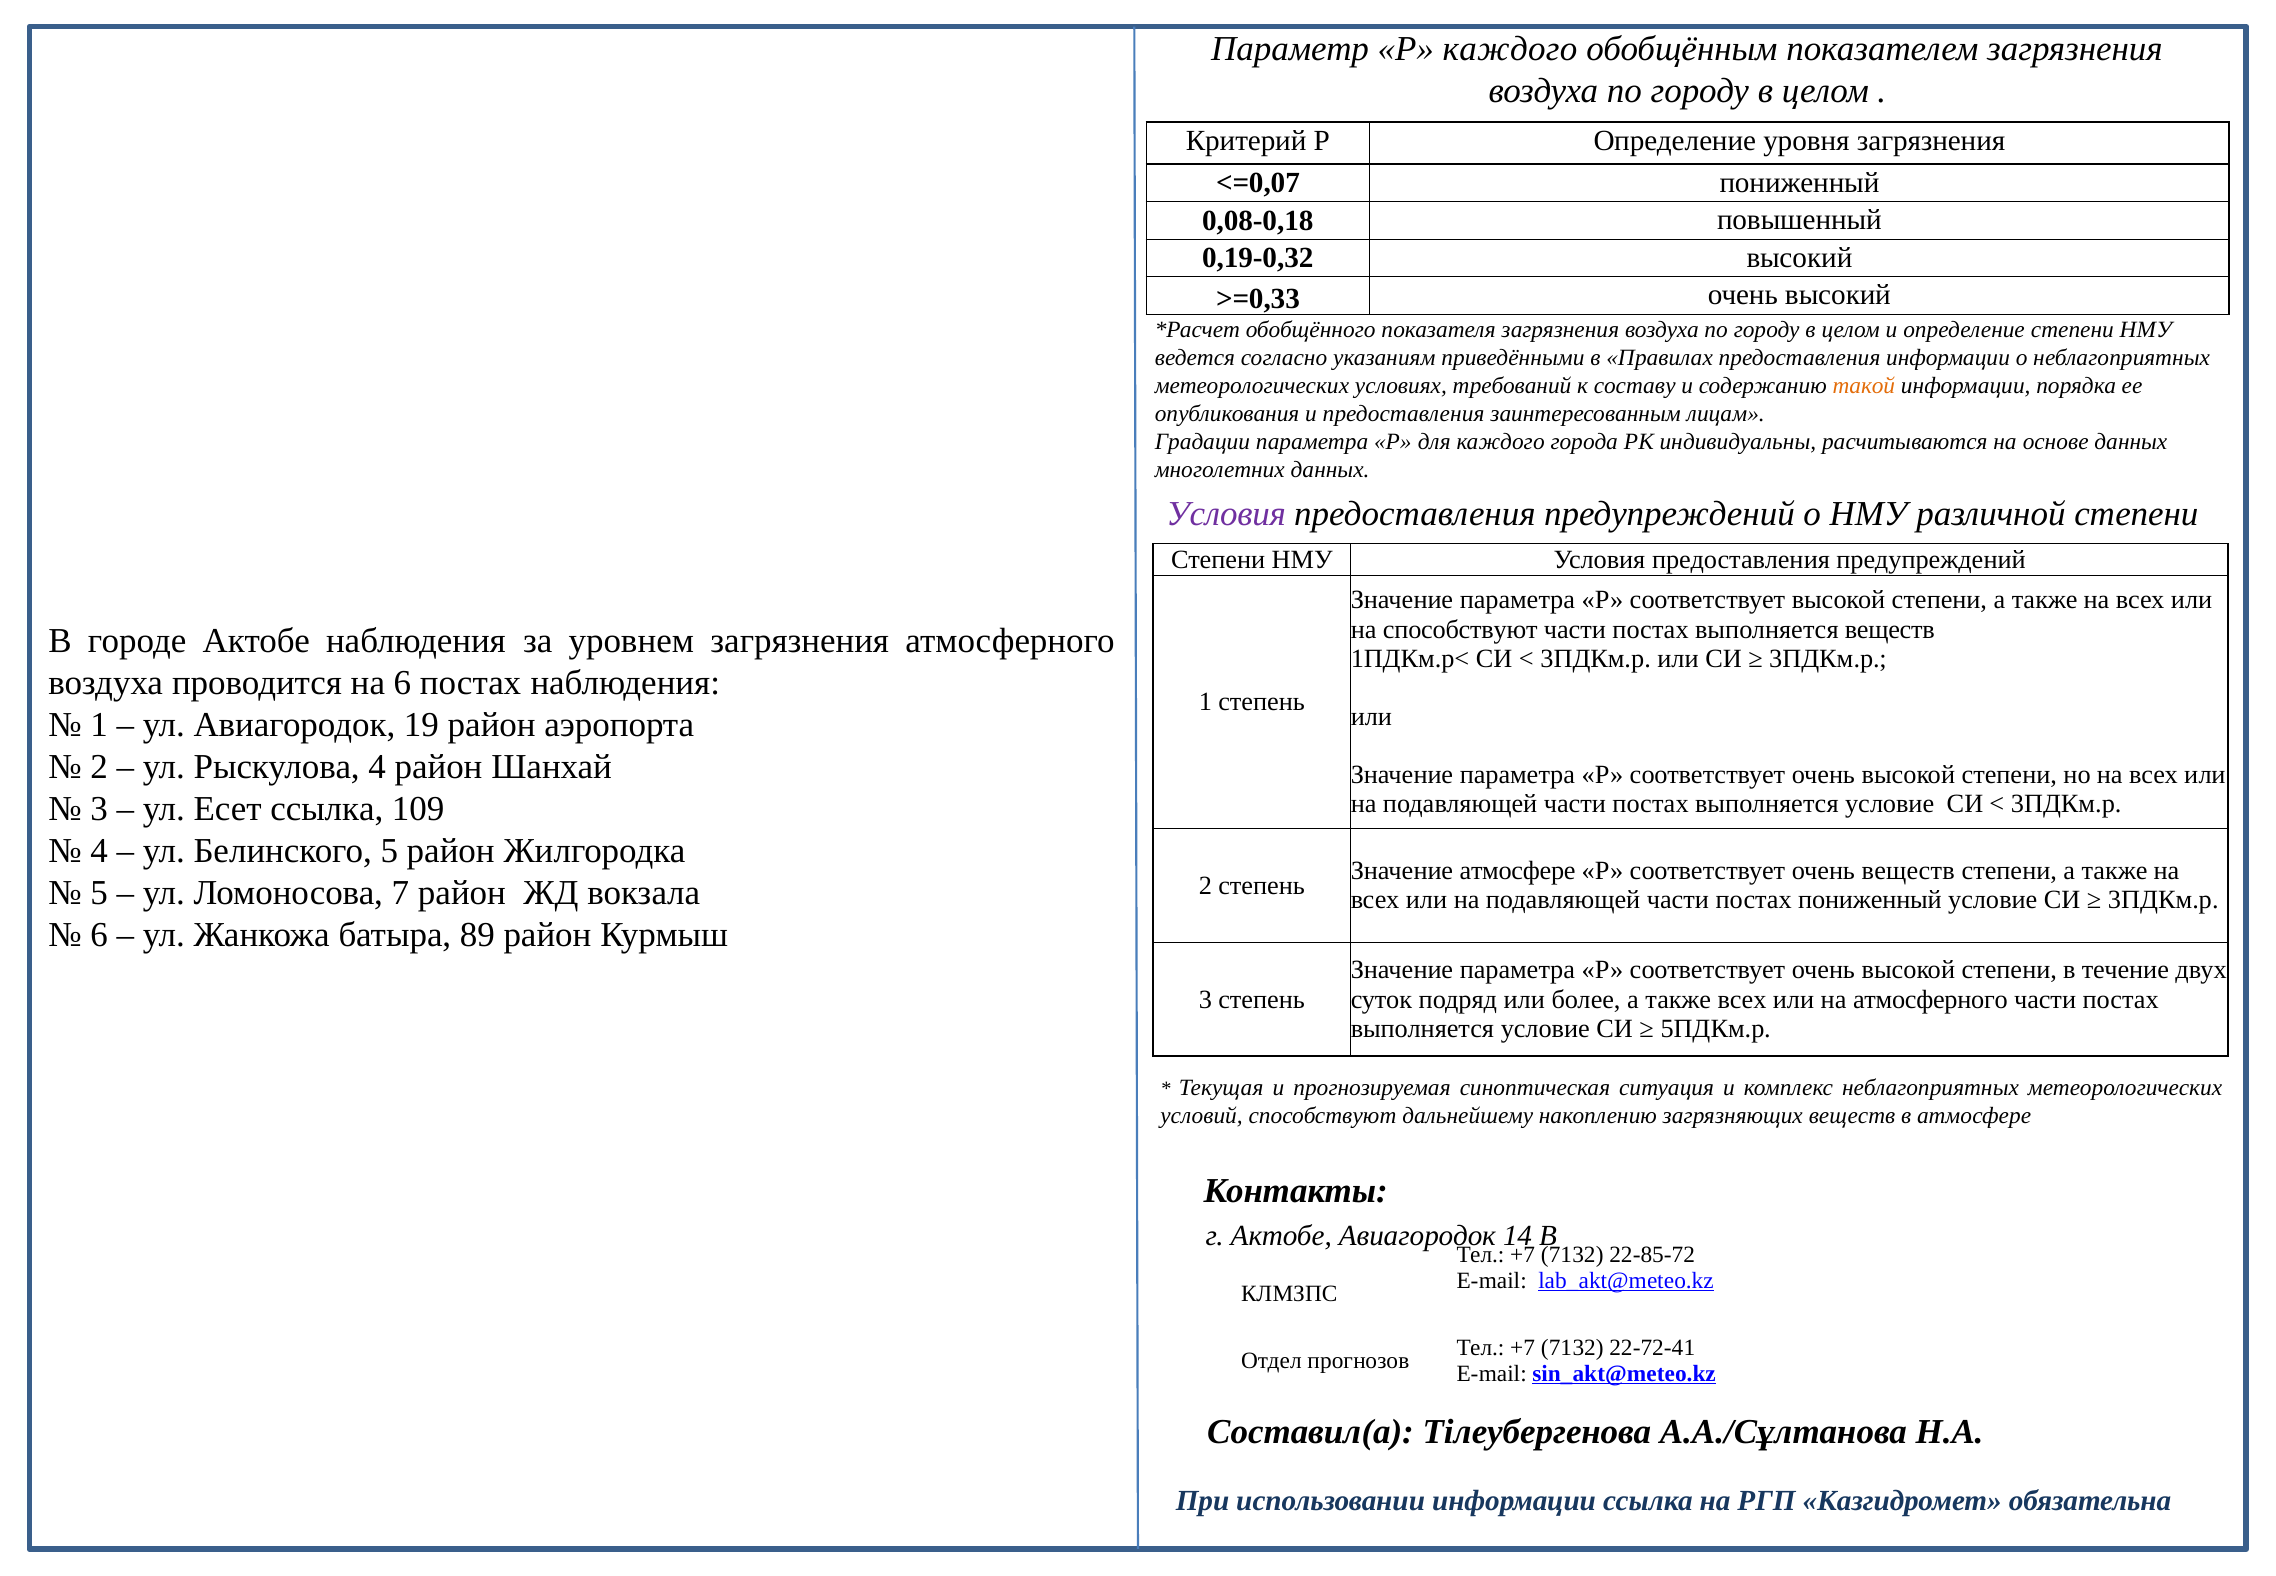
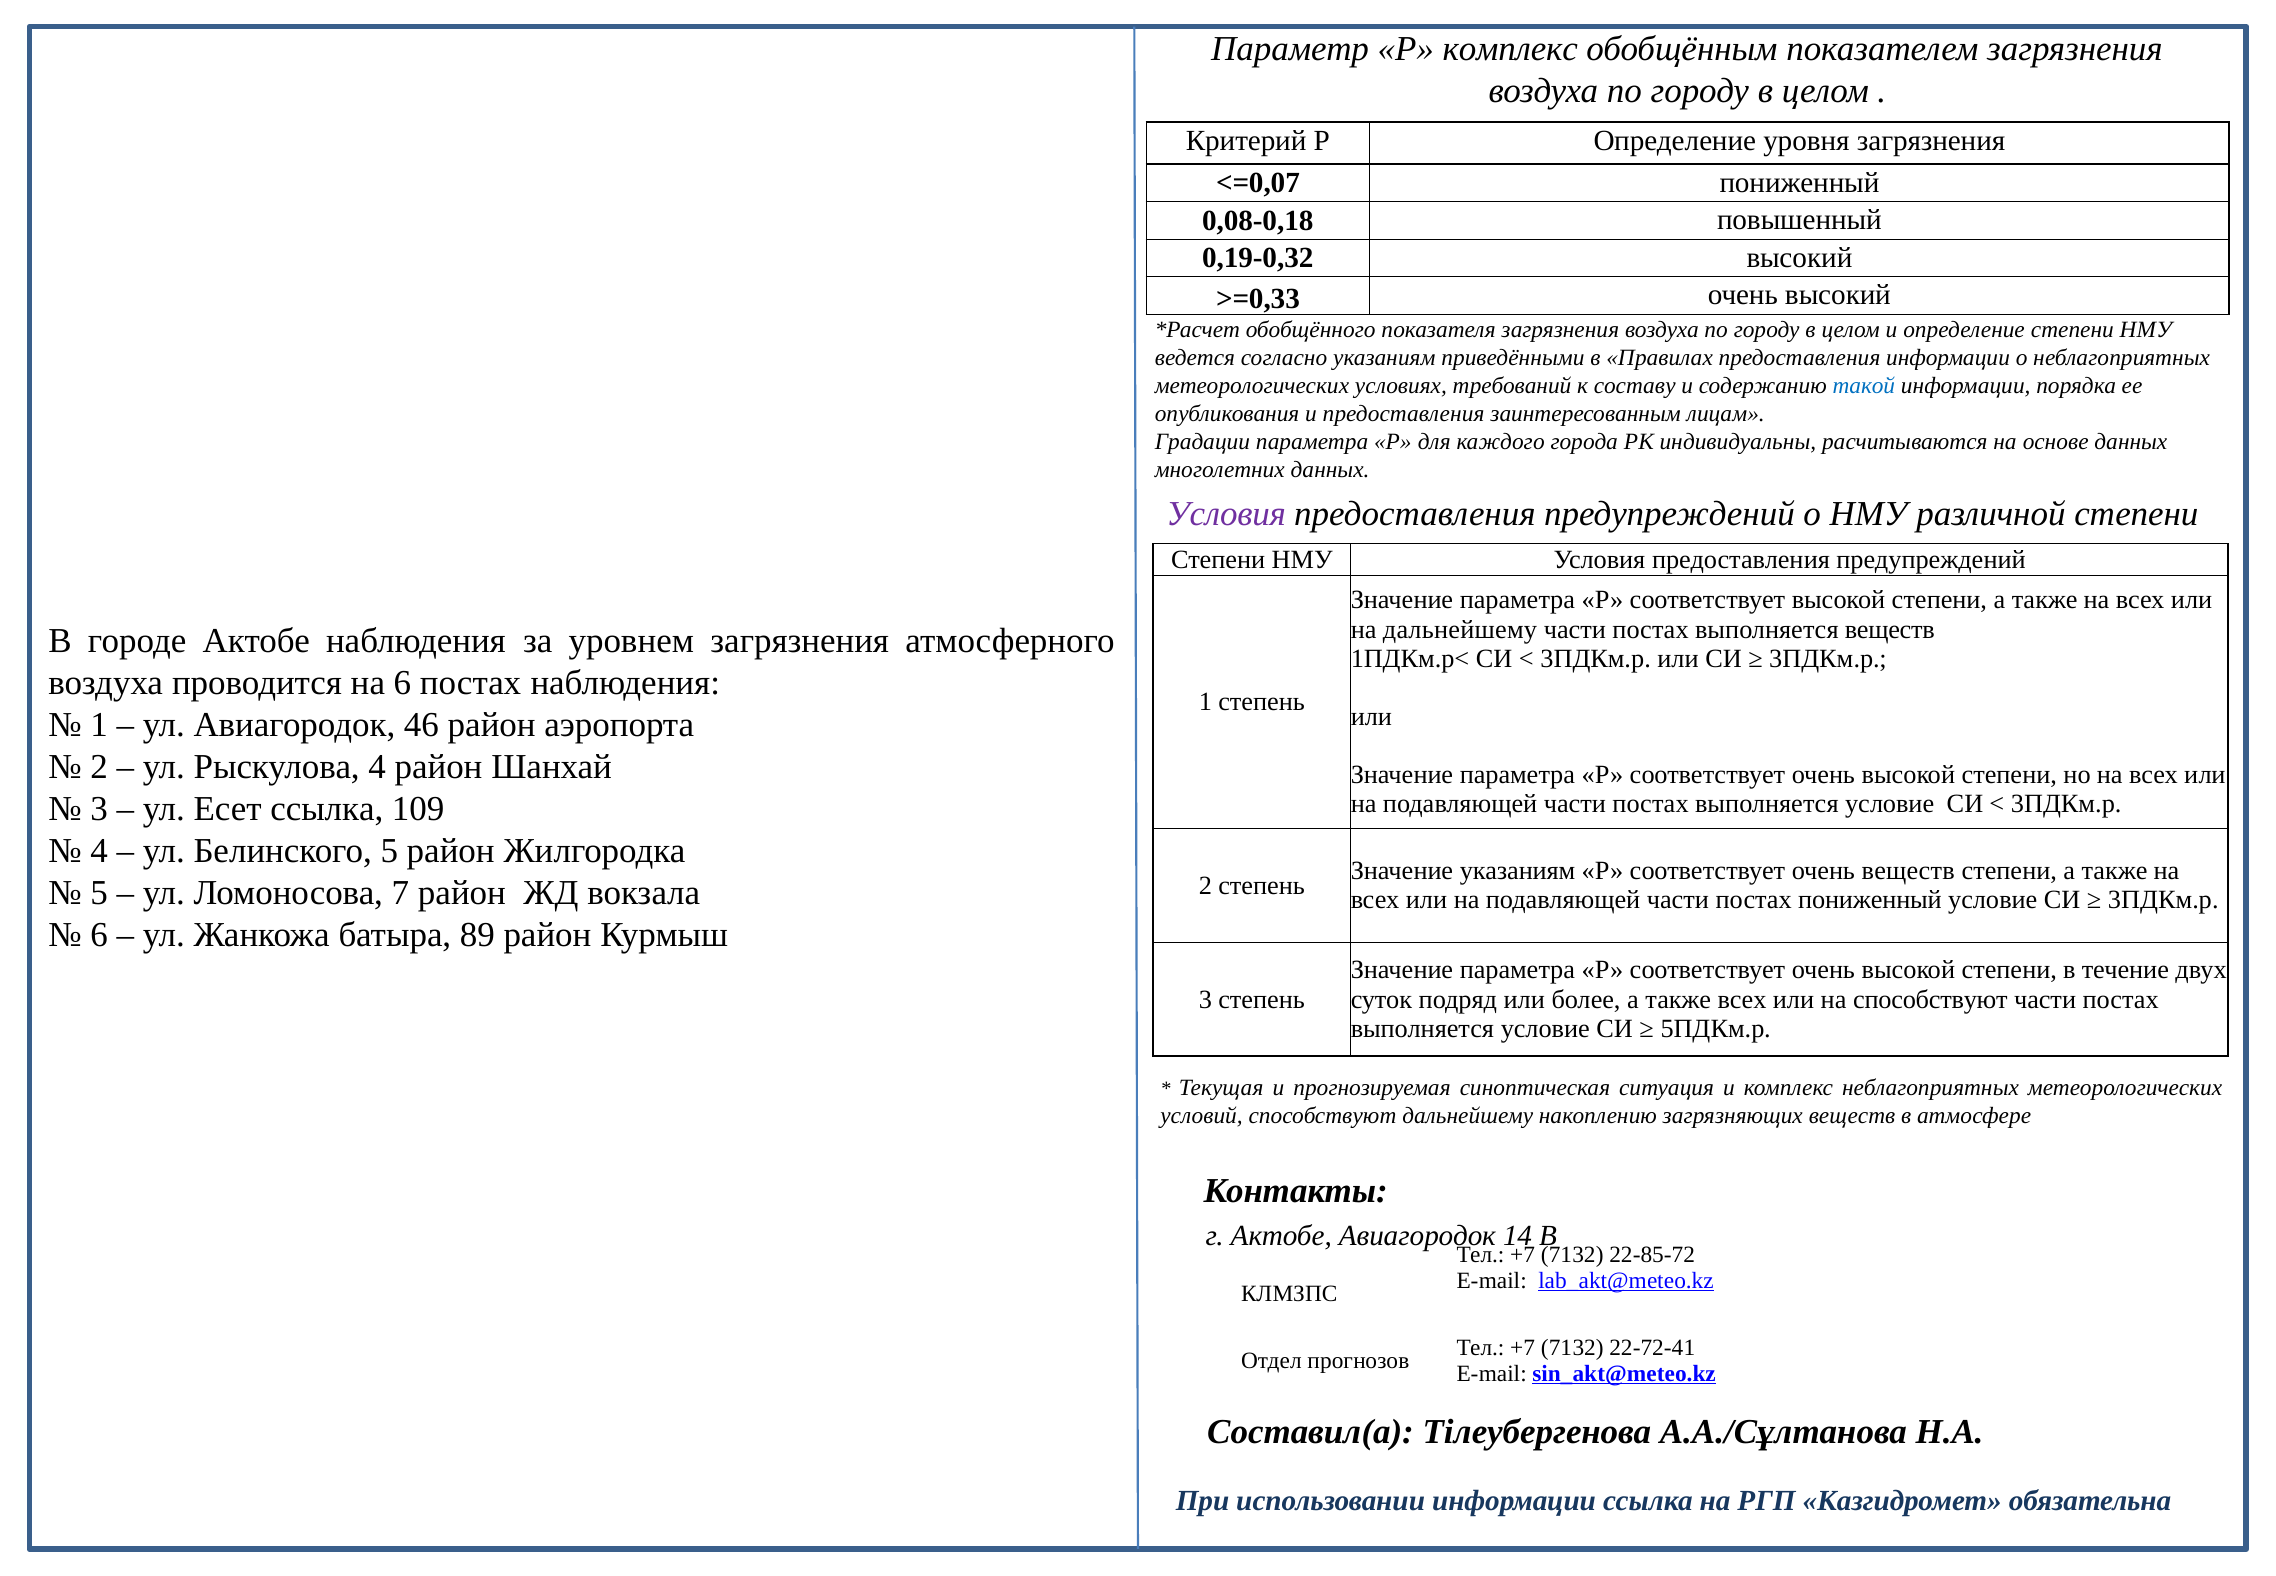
Р каждого: каждого -> комплекс
такой colour: orange -> blue
на способствуют: способствуют -> дальнейшему
19: 19 -> 46
Значение атмосфере: атмосфере -> указаниям
на атмосферного: атмосферного -> способствуют
